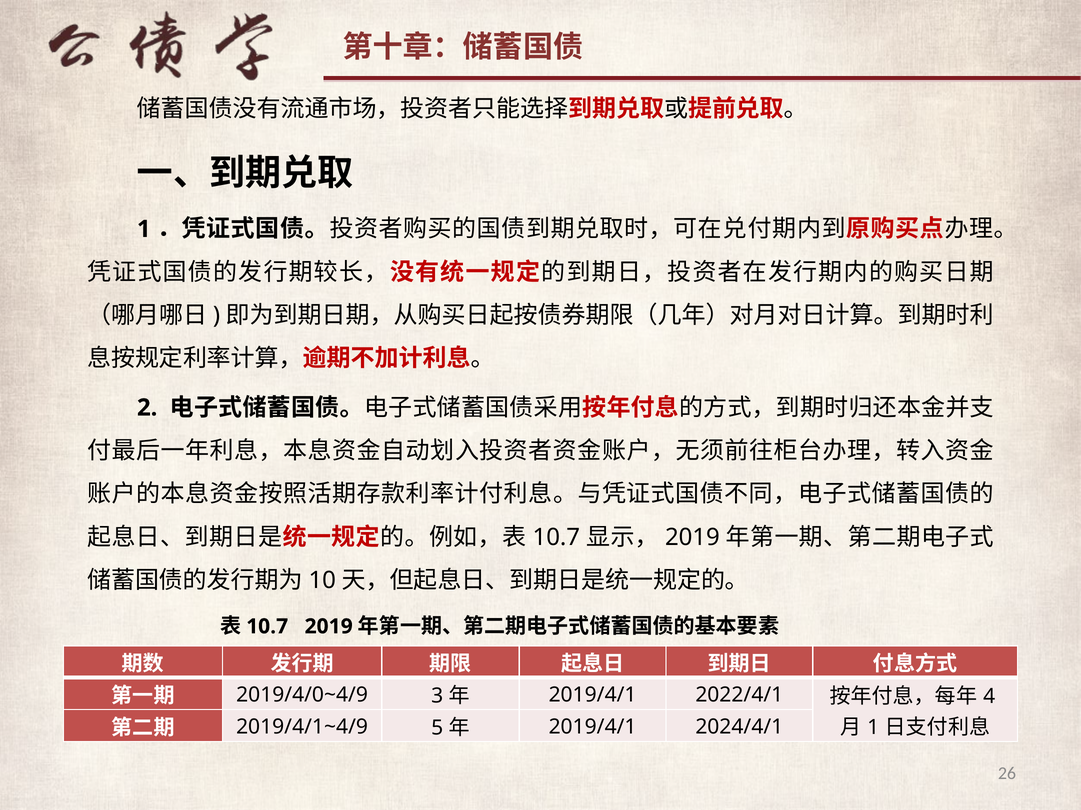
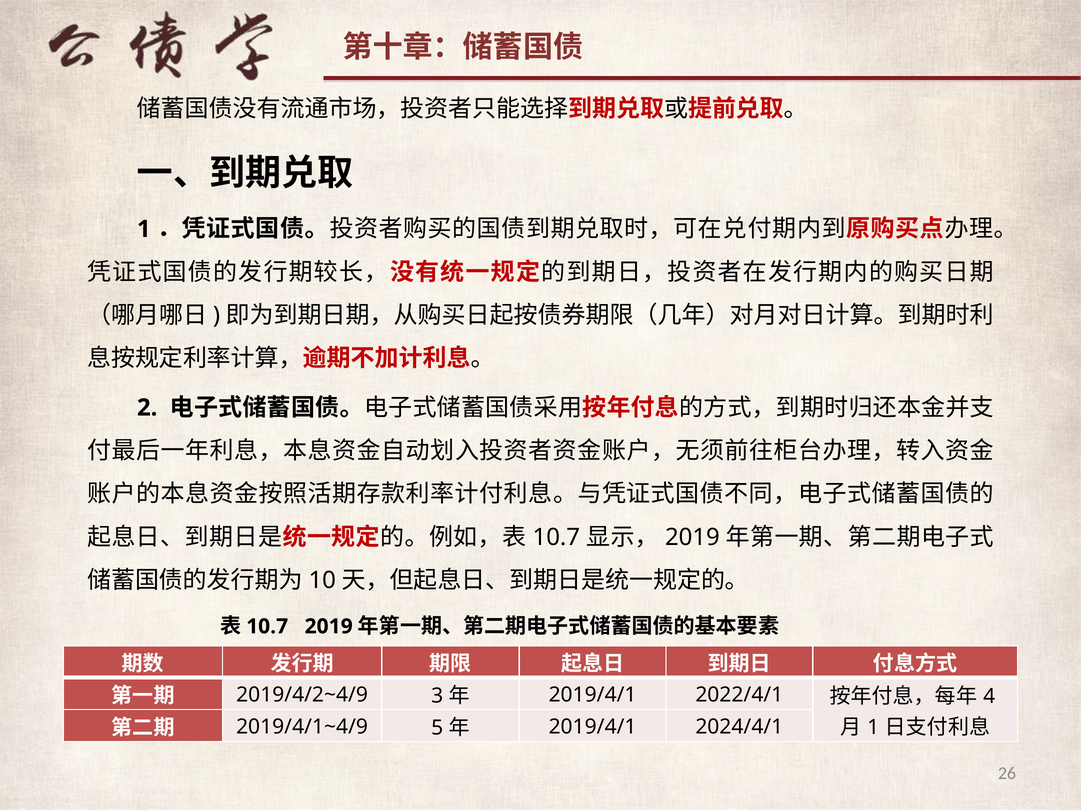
2019/4/0~4/9: 2019/4/0~4/9 -> 2019/4/2~4/9
